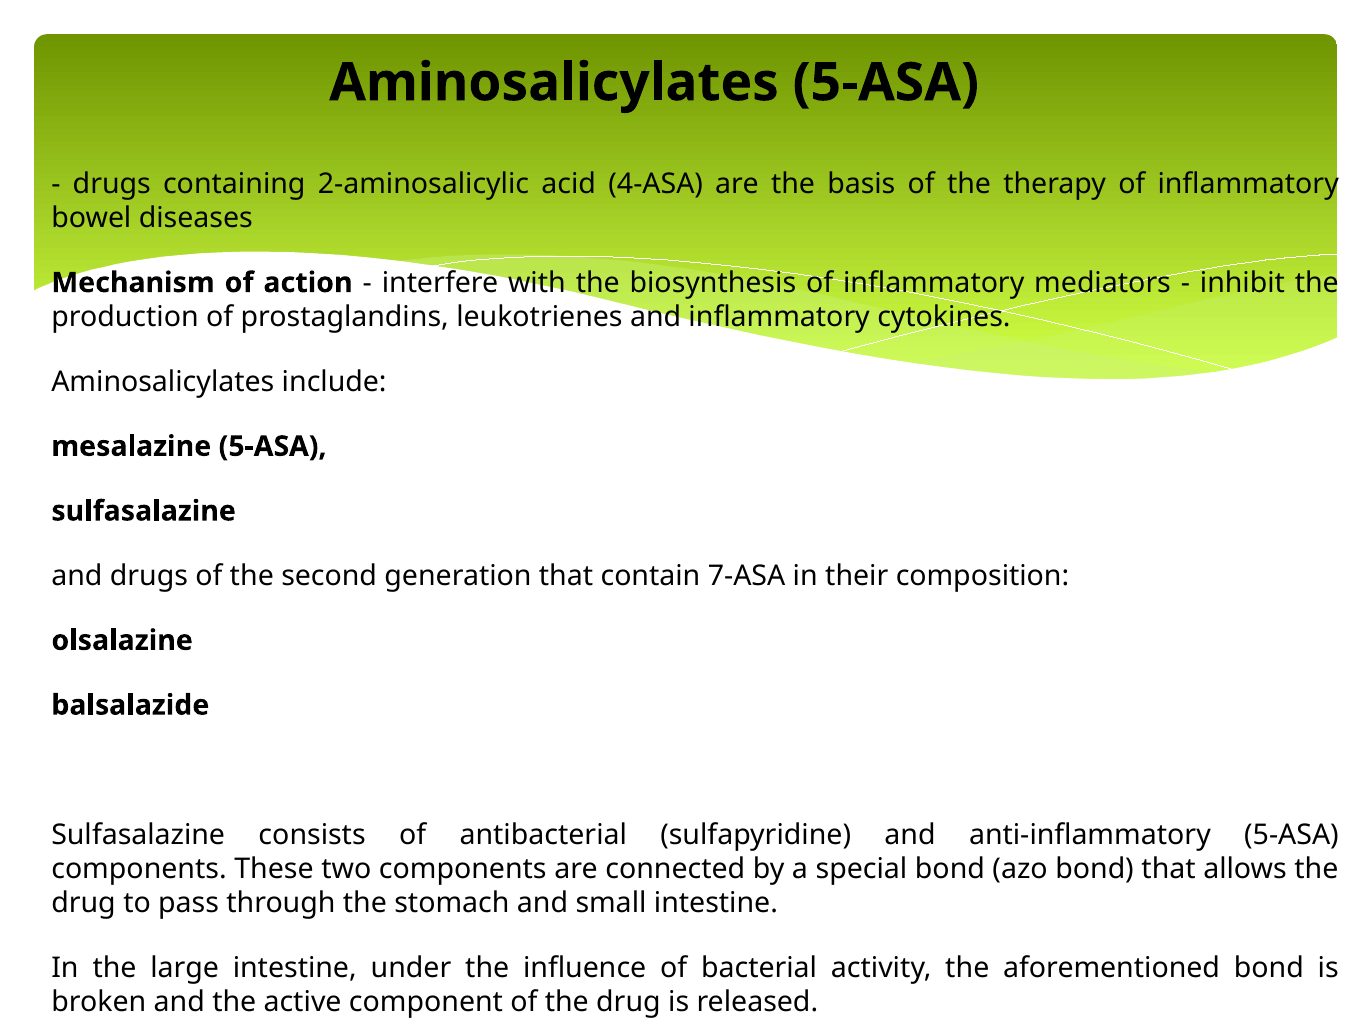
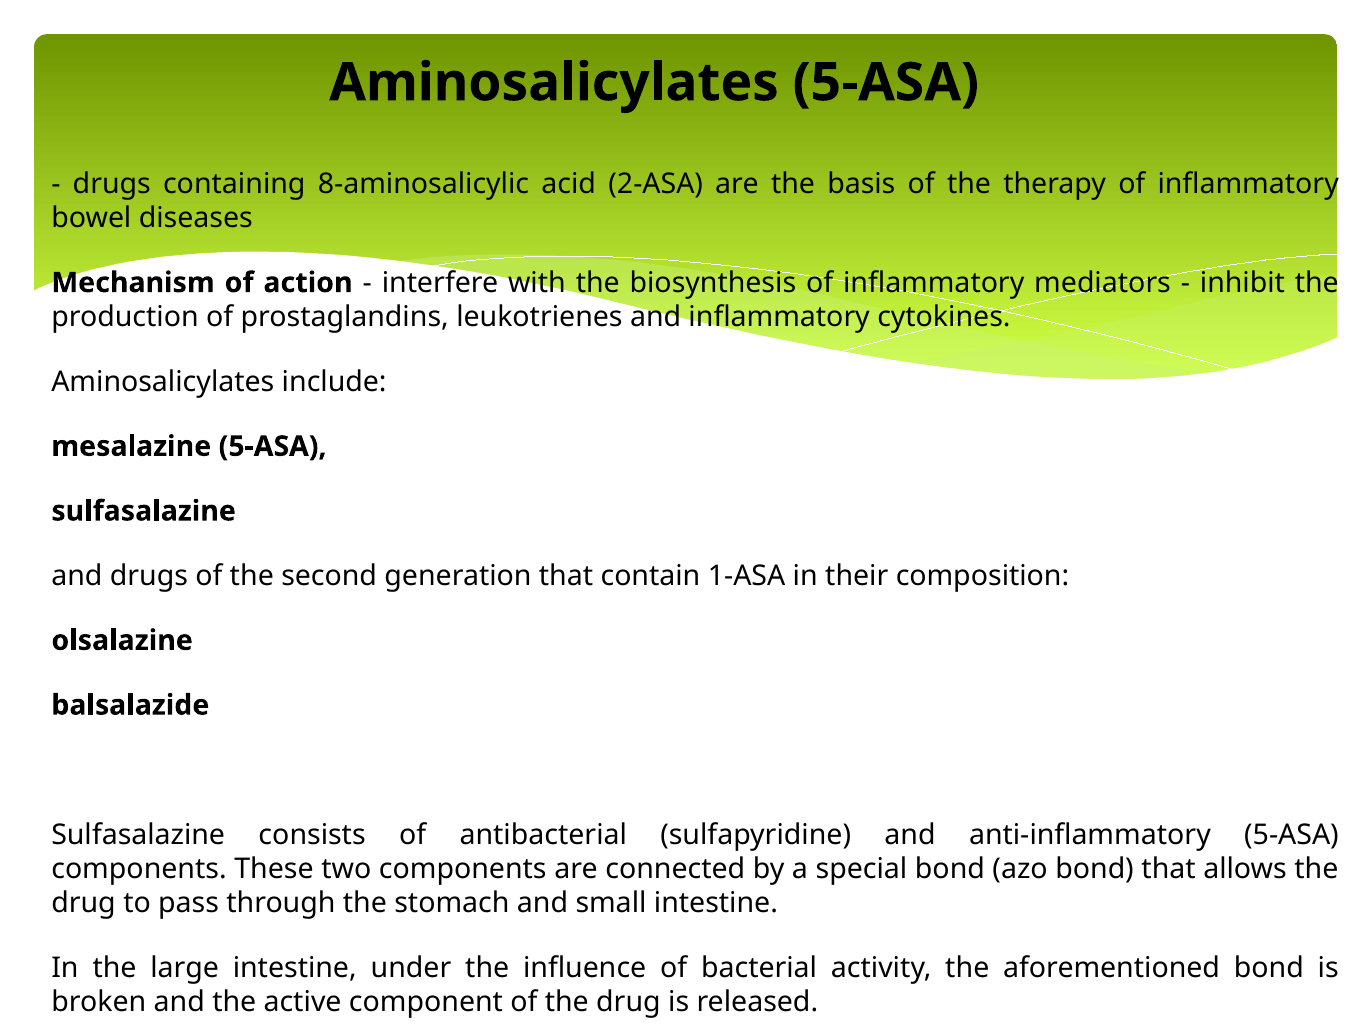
2-aminosalicylic: 2-aminosalicylic -> 8-aminosalicylic
4-ASA: 4-ASA -> 2-ASA
7-ASA: 7-ASA -> 1-ASA
